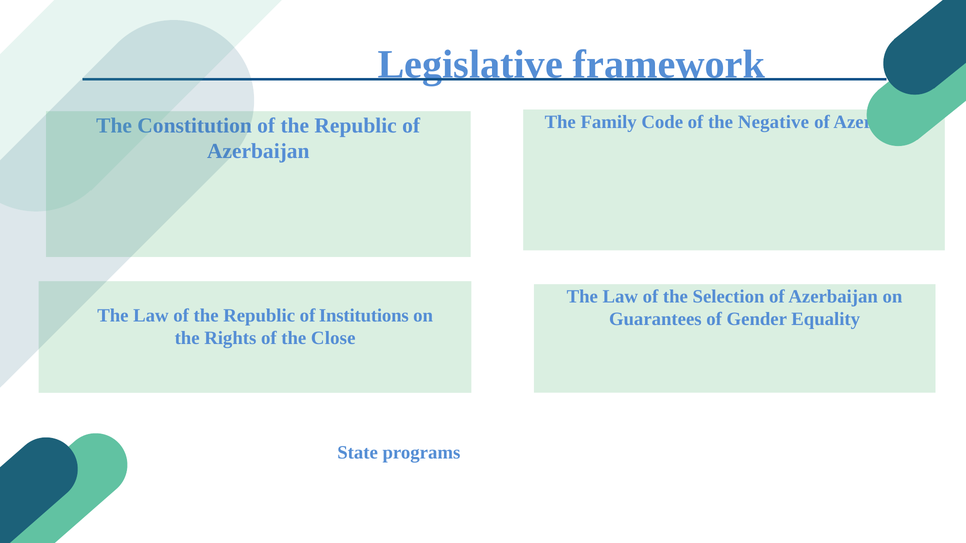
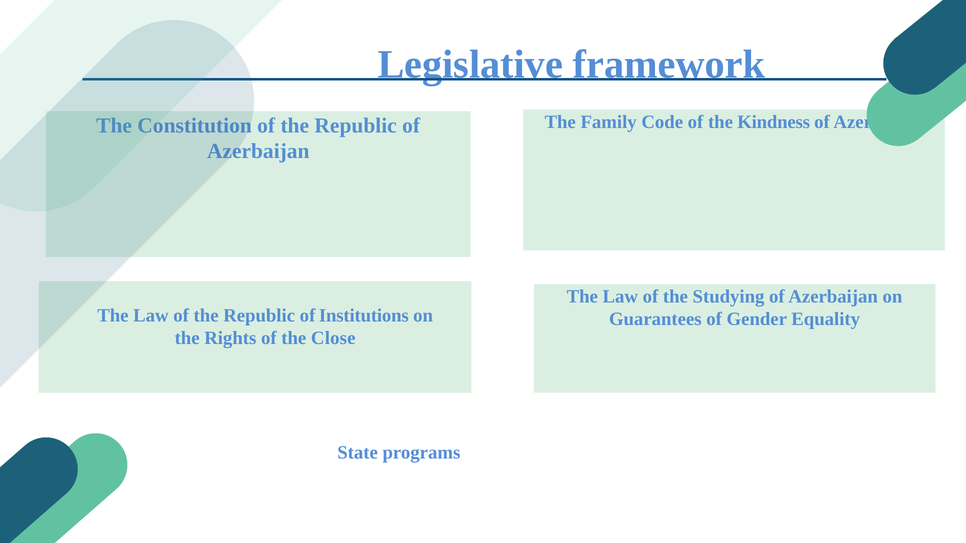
Negative: Negative -> Kindness
Selection: Selection -> Studying
